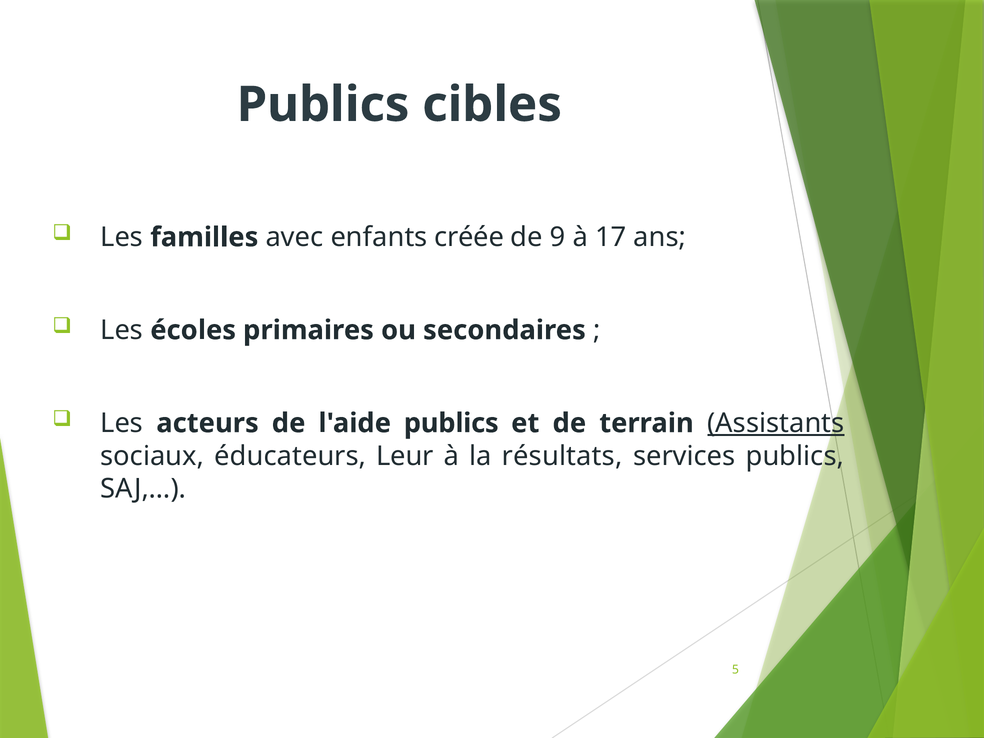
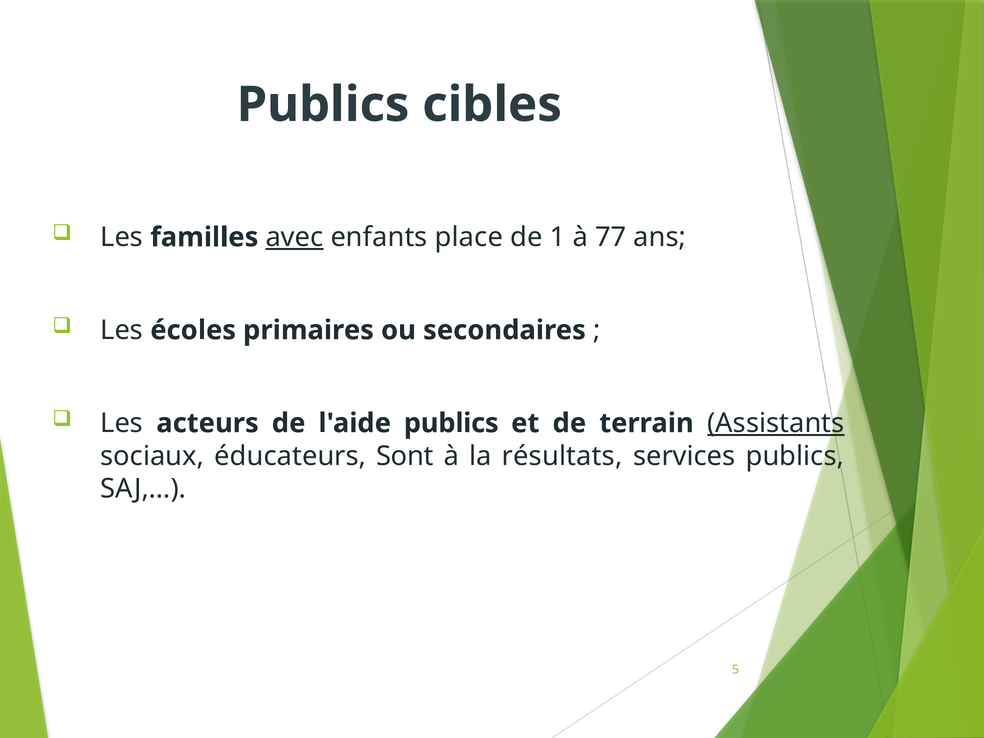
avec underline: none -> present
créée: créée -> place
9: 9 -> 1
17: 17 -> 77
Leur: Leur -> Sont
